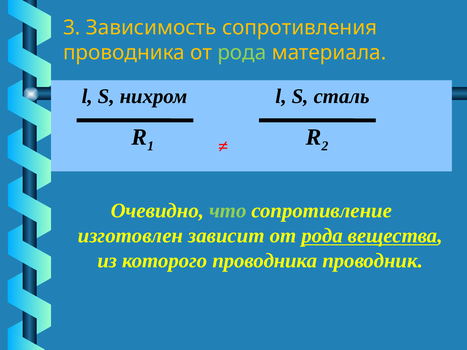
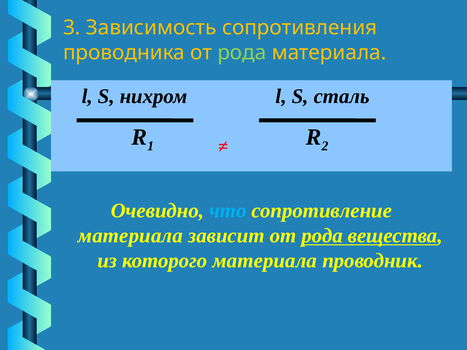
что colour: light green -> light blue
изготовлен at (131, 236): изготовлен -> материала
которого проводника: проводника -> материала
